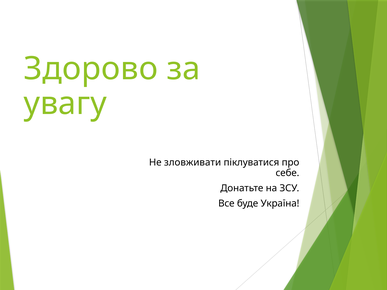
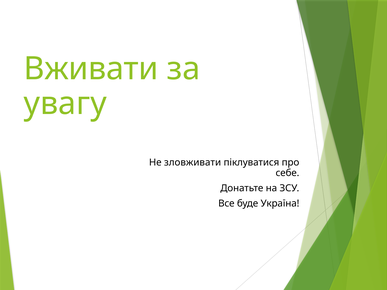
Здорово: Здорово -> Вживати
